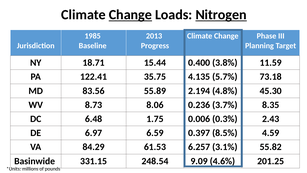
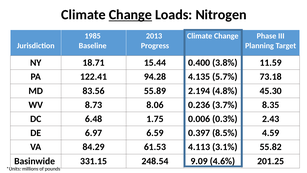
Nitrogen underline: present -> none
35.75: 35.75 -> 94.28
6.257: 6.257 -> 4.113
